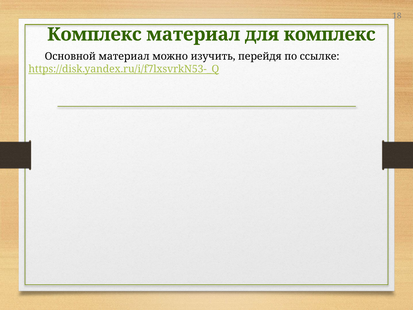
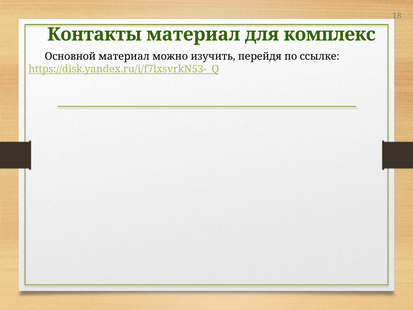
Комплекс at (94, 34): Комплекс -> Контакты
